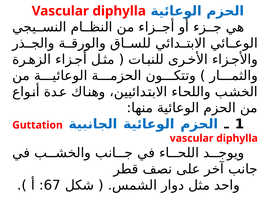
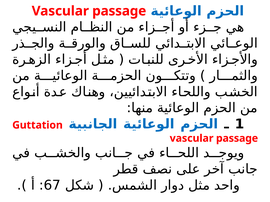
diphylla at (119, 11): diphylla -> passage
diphylla at (237, 139): diphylla -> passage
